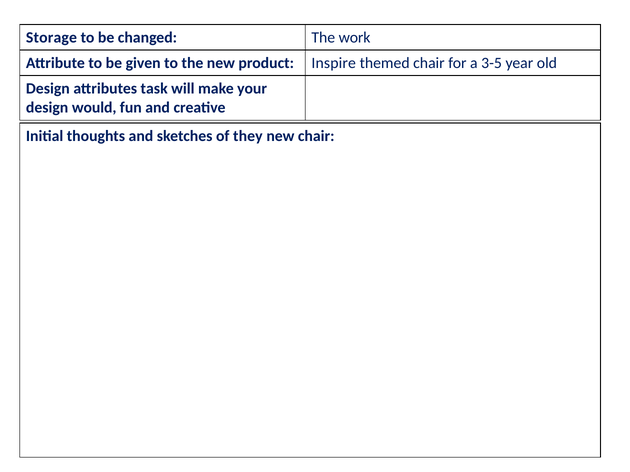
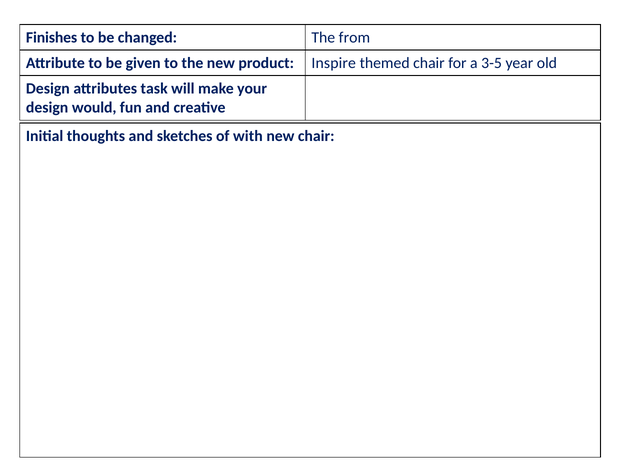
Storage: Storage -> Finishes
work: work -> from
they: they -> with
